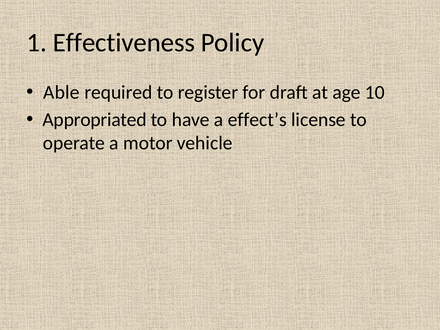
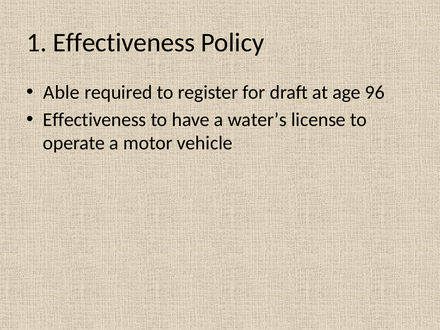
10: 10 -> 96
Appropriated at (95, 120): Appropriated -> Effectiveness
effect’s: effect’s -> water’s
